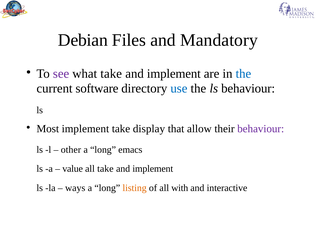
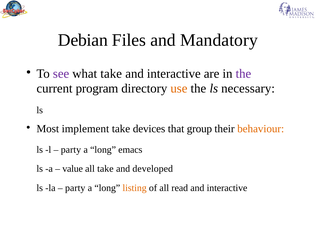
implement at (174, 74): implement -> interactive
the at (243, 74) colour: blue -> purple
software: software -> program
use colour: blue -> orange
ls behaviour: behaviour -> necessary
display: display -> devices
allow: allow -> group
behaviour at (261, 129) colour: purple -> orange
other at (71, 150): other -> party
implement at (153, 169): implement -> developed
ways at (75, 188): ways -> party
with: with -> read
